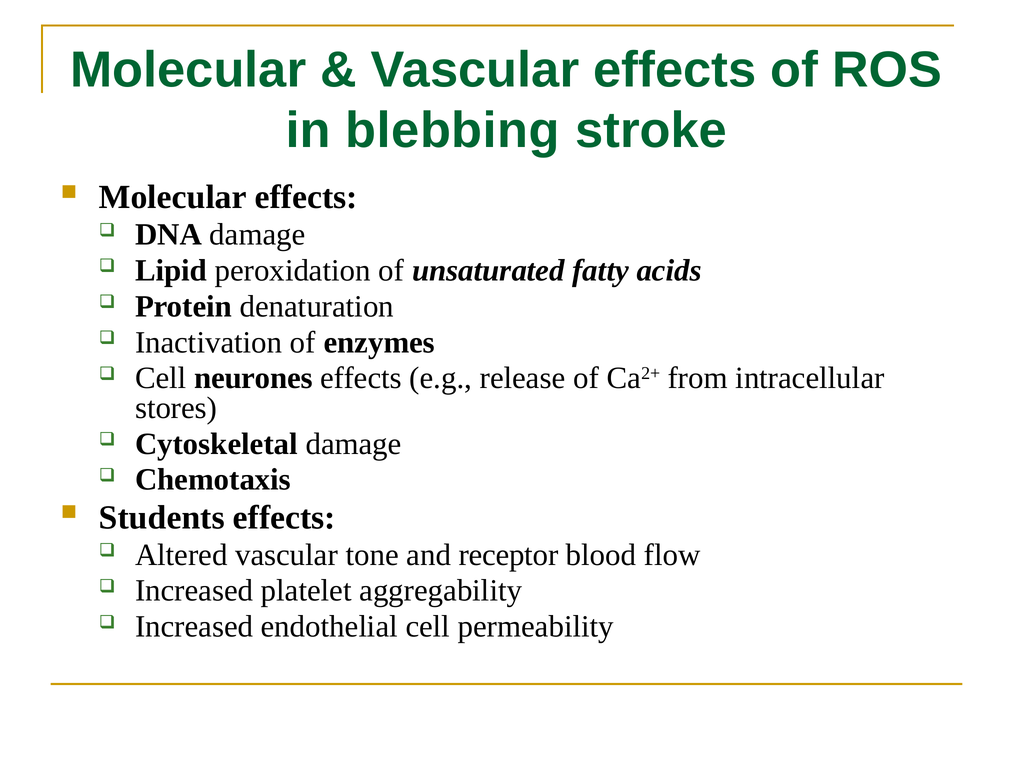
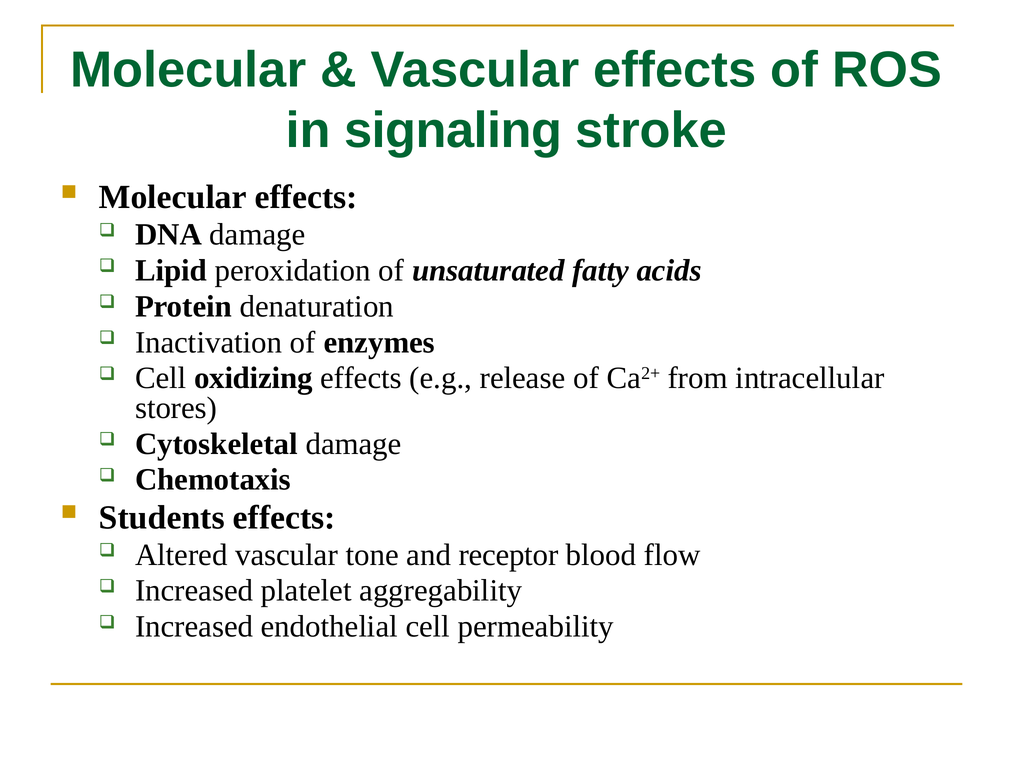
blebbing: blebbing -> signaling
neurones: neurones -> oxidizing
